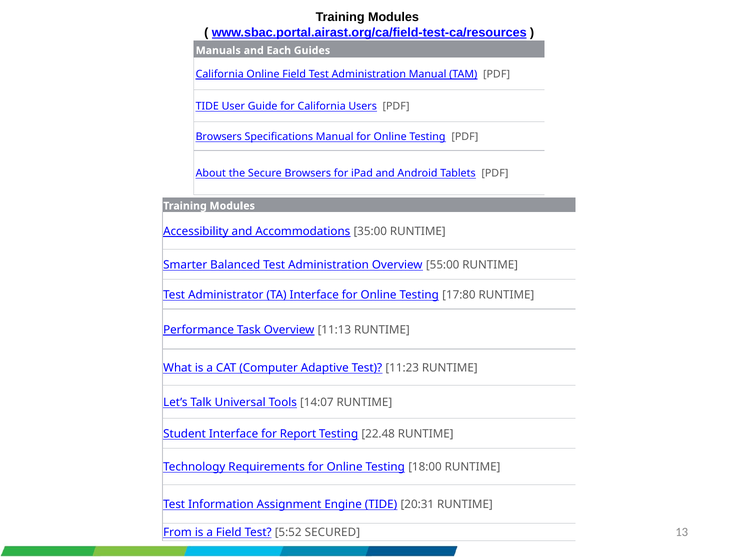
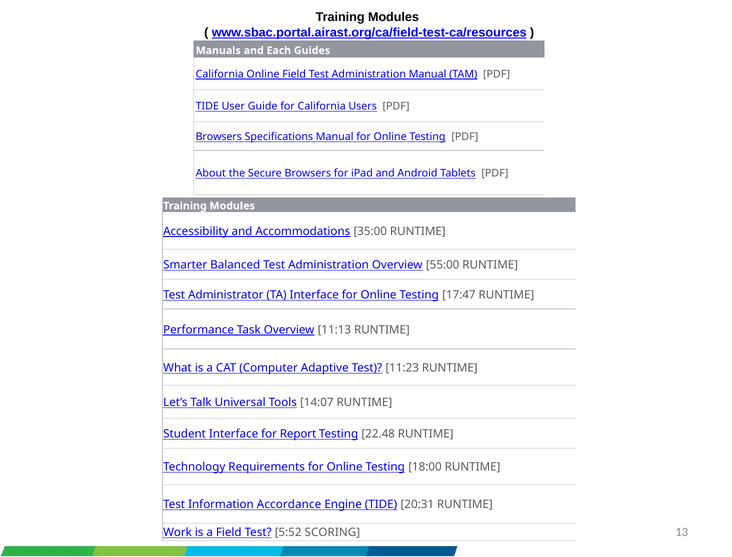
17:80: 17:80 -> 17:47
Assignment: Assignment -> Accordance
From: From -> Work
SECURED: SECURED -> SCORING
